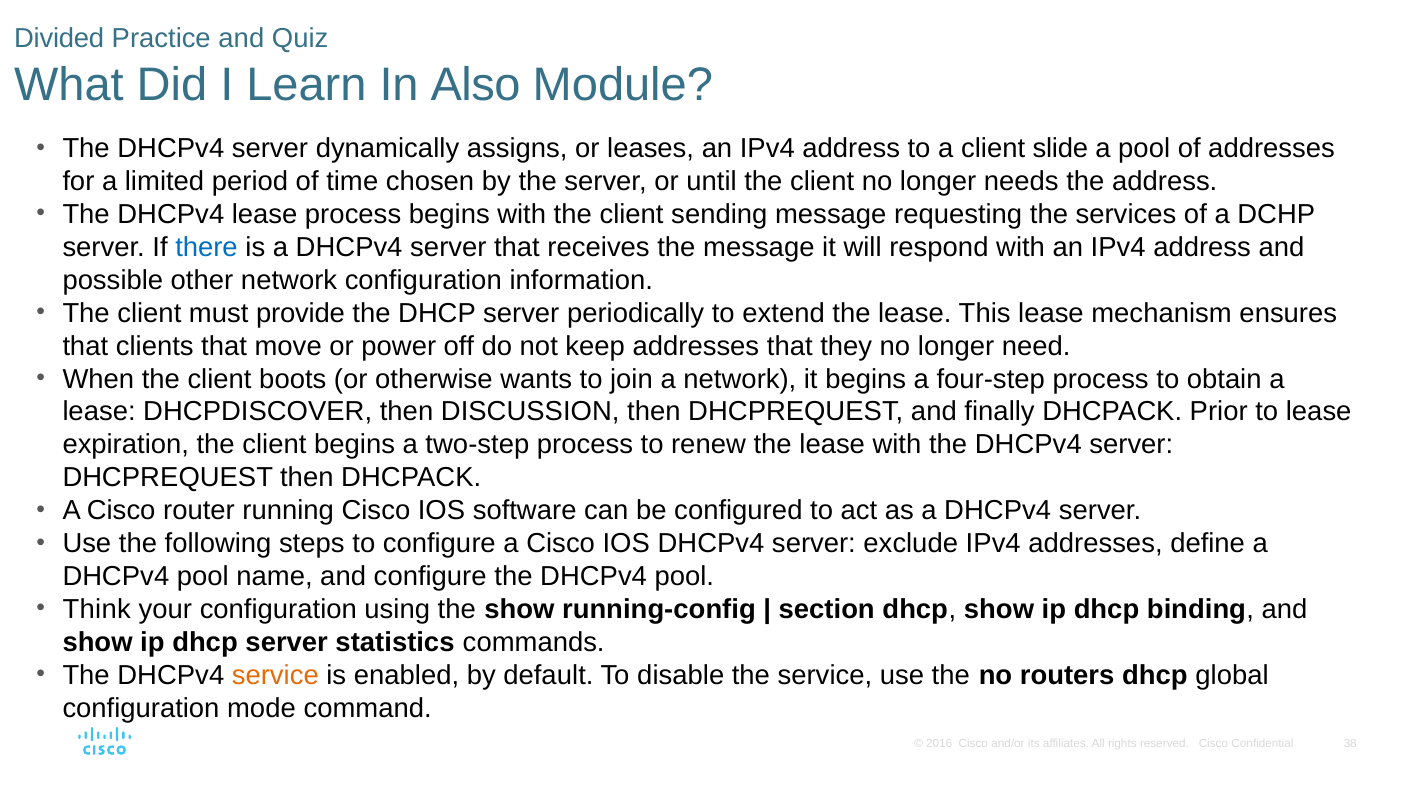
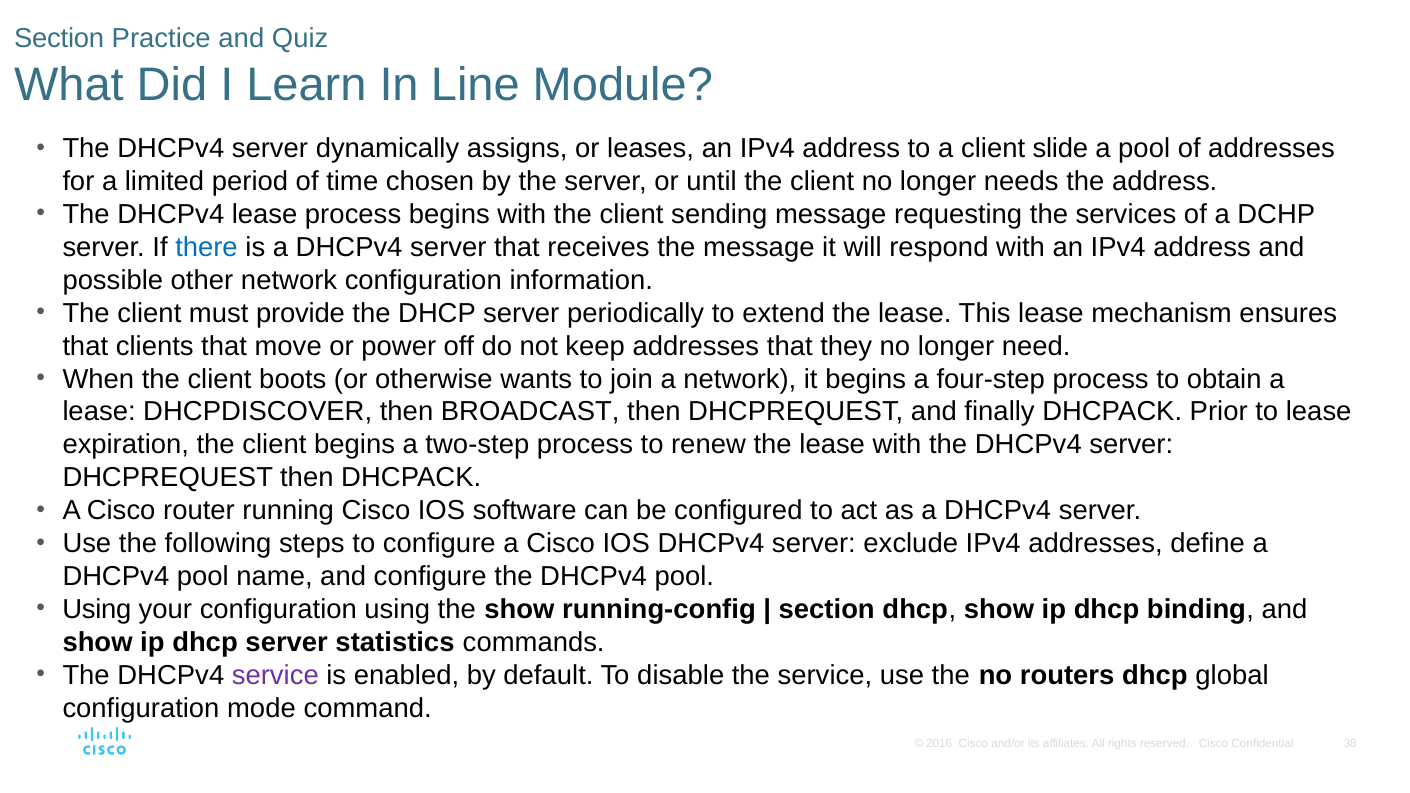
Divided at (59, 38): Divided -> Section
Also: Also -> Line
DISCUSSION: DISCUSSION -> BROADCAST
Think at (97, 609): Think -> Using
service at (275, 675) colour: orange -> purple
